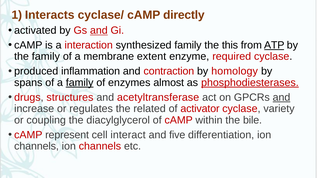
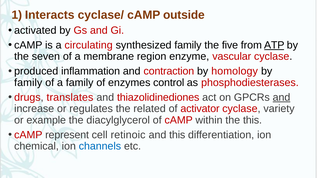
directly: directly -> outside
and at (99, 30) underline: present -> none
interaction: interaction -> circulating
this: this -> five
the family: family -> seven
extent: extent -> region
required: required -> vascular
spans at (28, 83): spans -> family
family at (80, 83) underline: present -> none
almost: almost -> control
phosphodiesterases underline: present -> none
structures: structures -> translates
acetyltransferase: acetyltransferase -> thiazolidinediones
coupling: coupling -> example
the bile: bile -> this
interact: interact -> retinoic
and five: five -> this
channels at (37, 146): channels -> chemical
channels at (100, 146) colour: red -> blue
